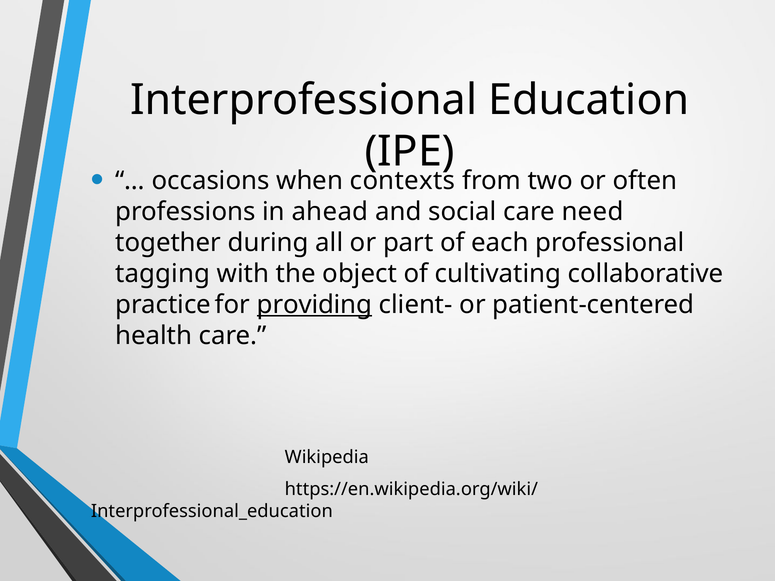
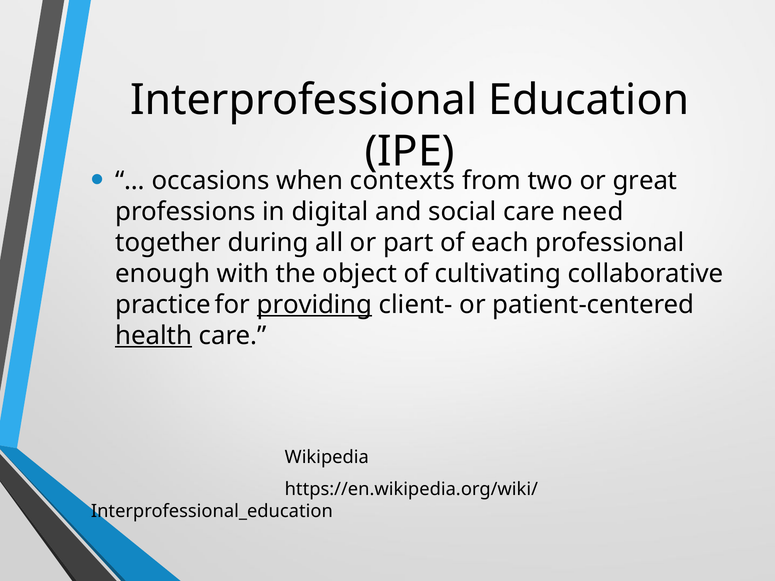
often: often -> great
ahead: ahead -> digital
tagging: tagging -> enough
health underline: none -> present
